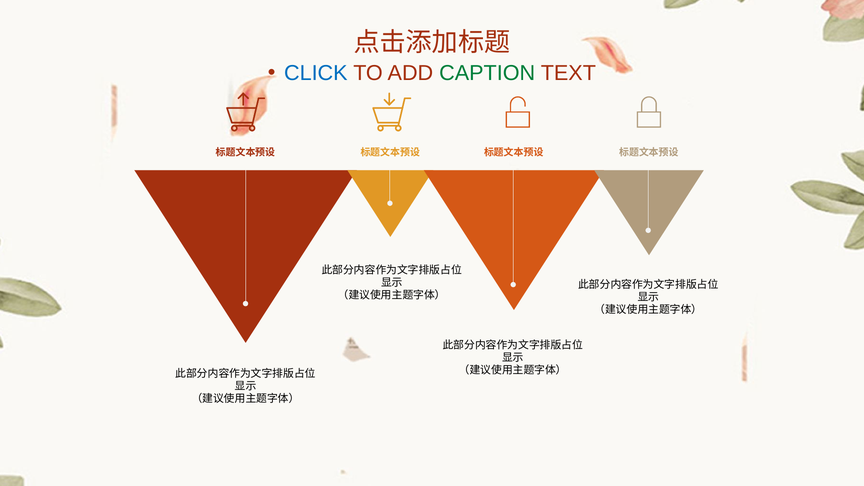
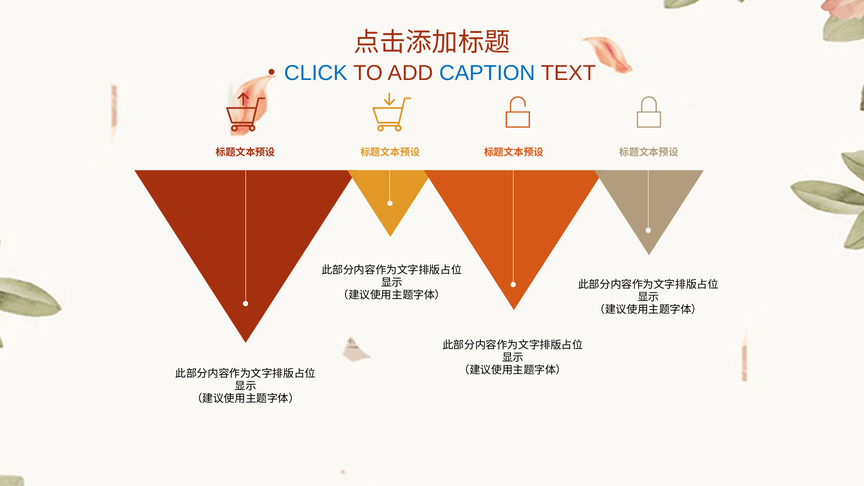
CAPTION colour: green -> blue
